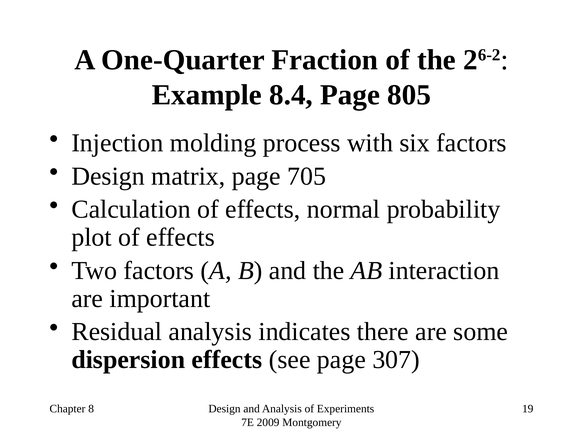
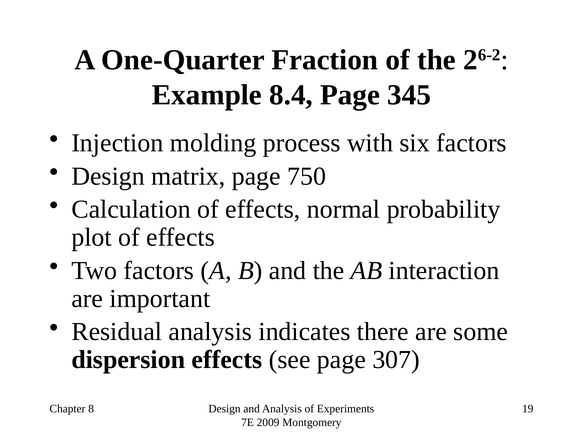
805: 805 -> 345
705: 705 -> 750
